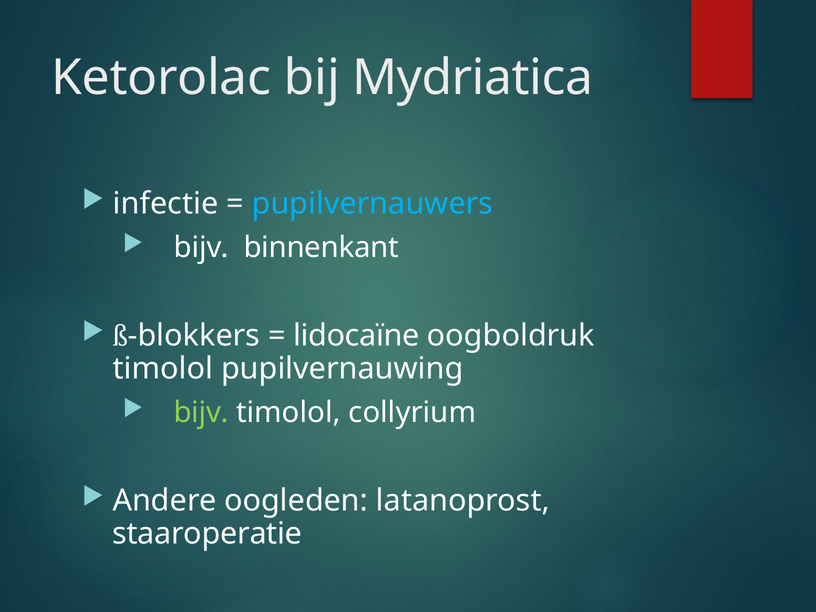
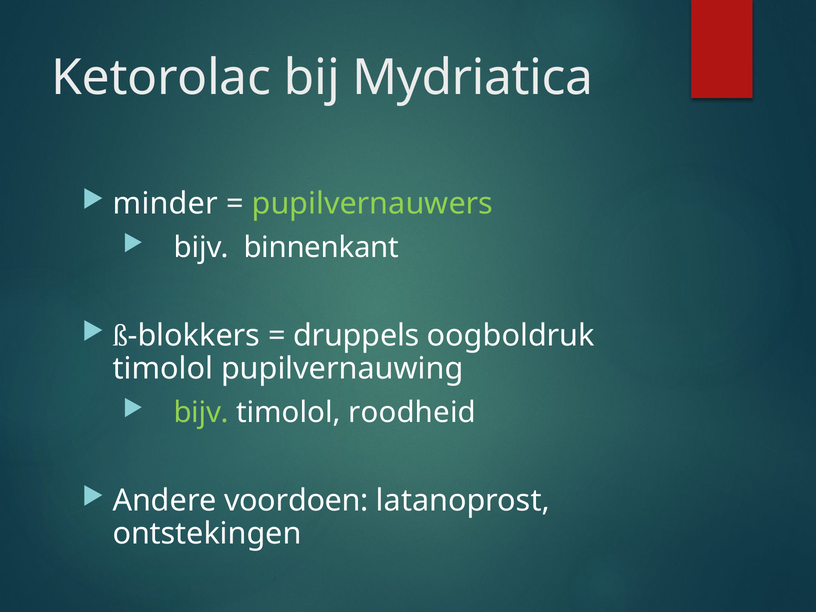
infectie: infectie -> minder
pupilvernauwers colour: light blue -> light green
lidocaïne: lidocaïne -> druppels
collyrium: collyrium -> roodheid
oogleden: oogleden -> voordoen
staaroperatie: staaroperatie -> ontstekingen
